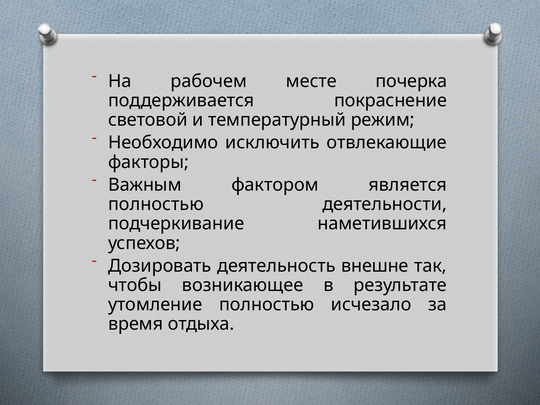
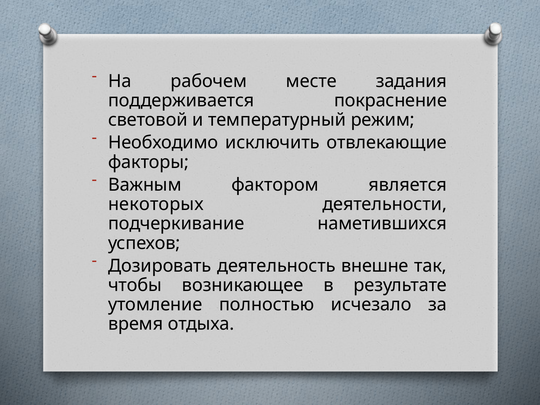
почерка: почерка -> задания
полностью at (156, 204): полностью -> некоторых
